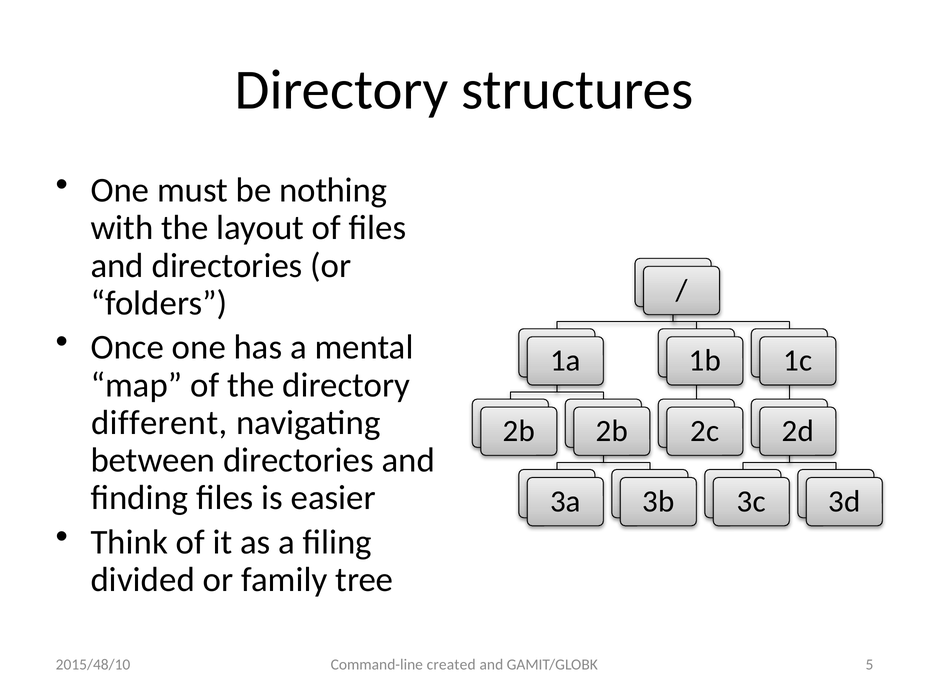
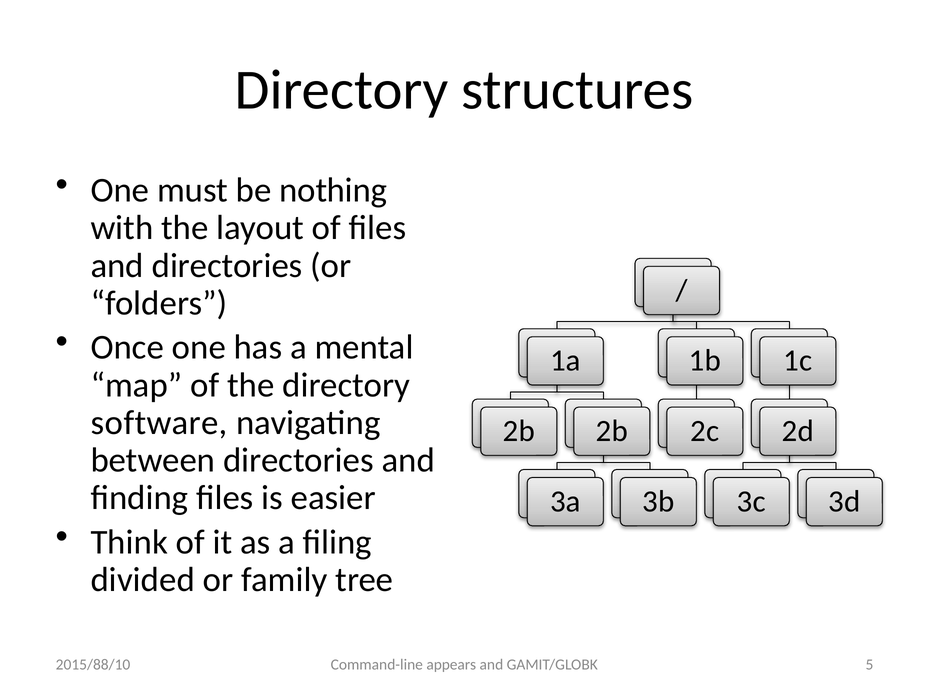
different: different -> software
created: created -> appears
2015/48/10: 2015/48/10 -> 2015/88/10
